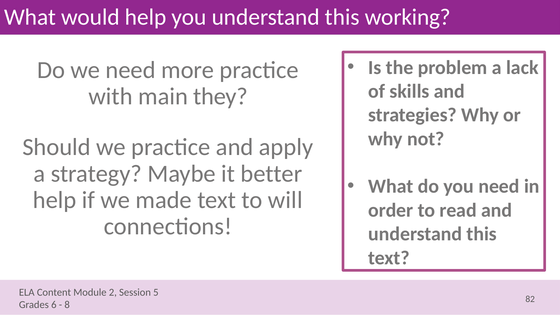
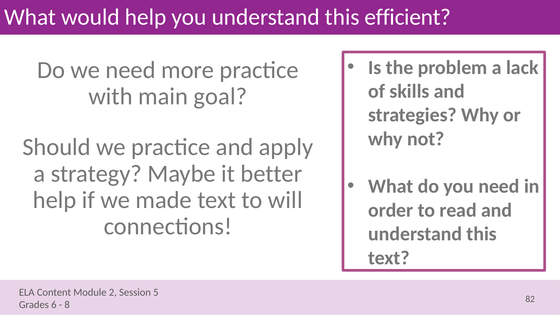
working: working -> efficient
they: they -> goal
